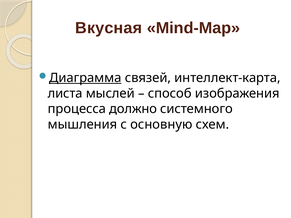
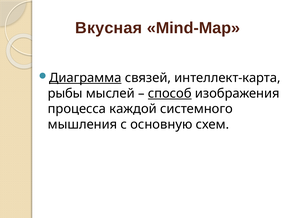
листа: листа -> рыбы
способ underline: none -> present
должно: должно -> каждой
